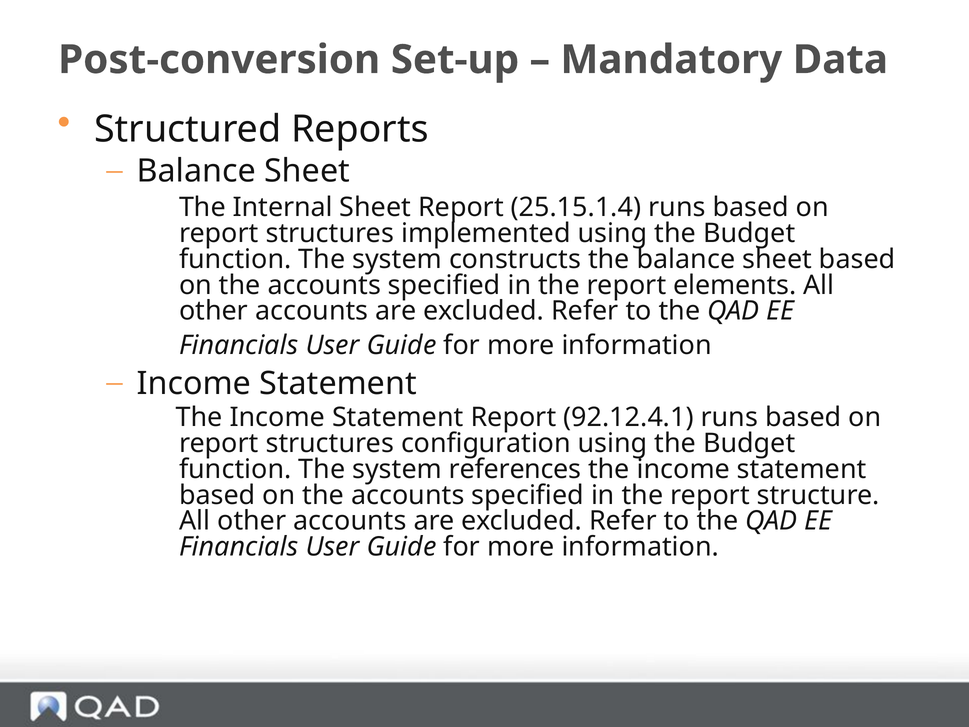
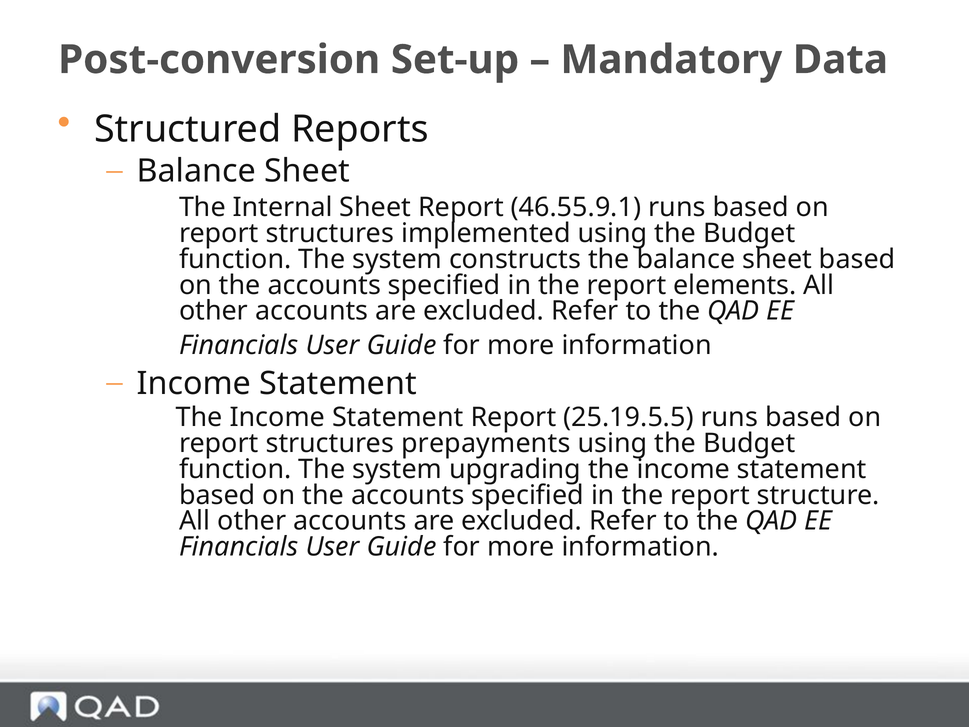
25.15.1.4: 25.15.1.4 -> 46.55.9.1
92.12.4.1: 92.12.4.1 -> 25.19.5.5
configuration: configuration -> prepayments
references: references -> upgrading
